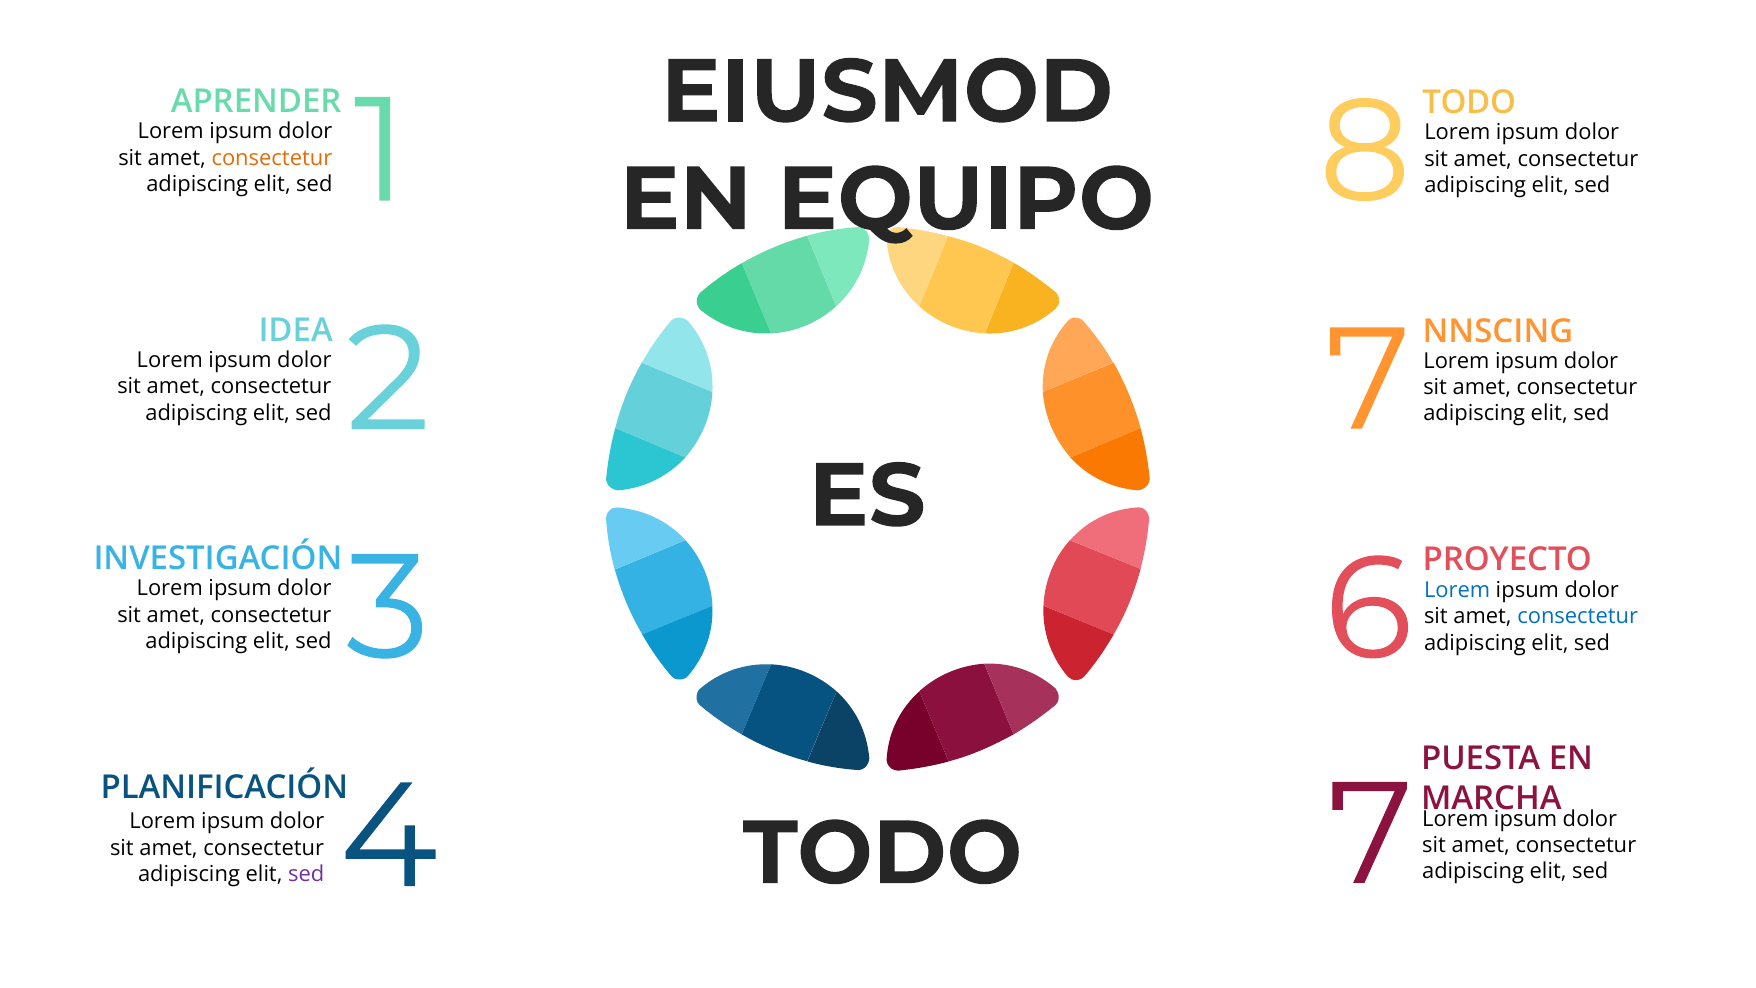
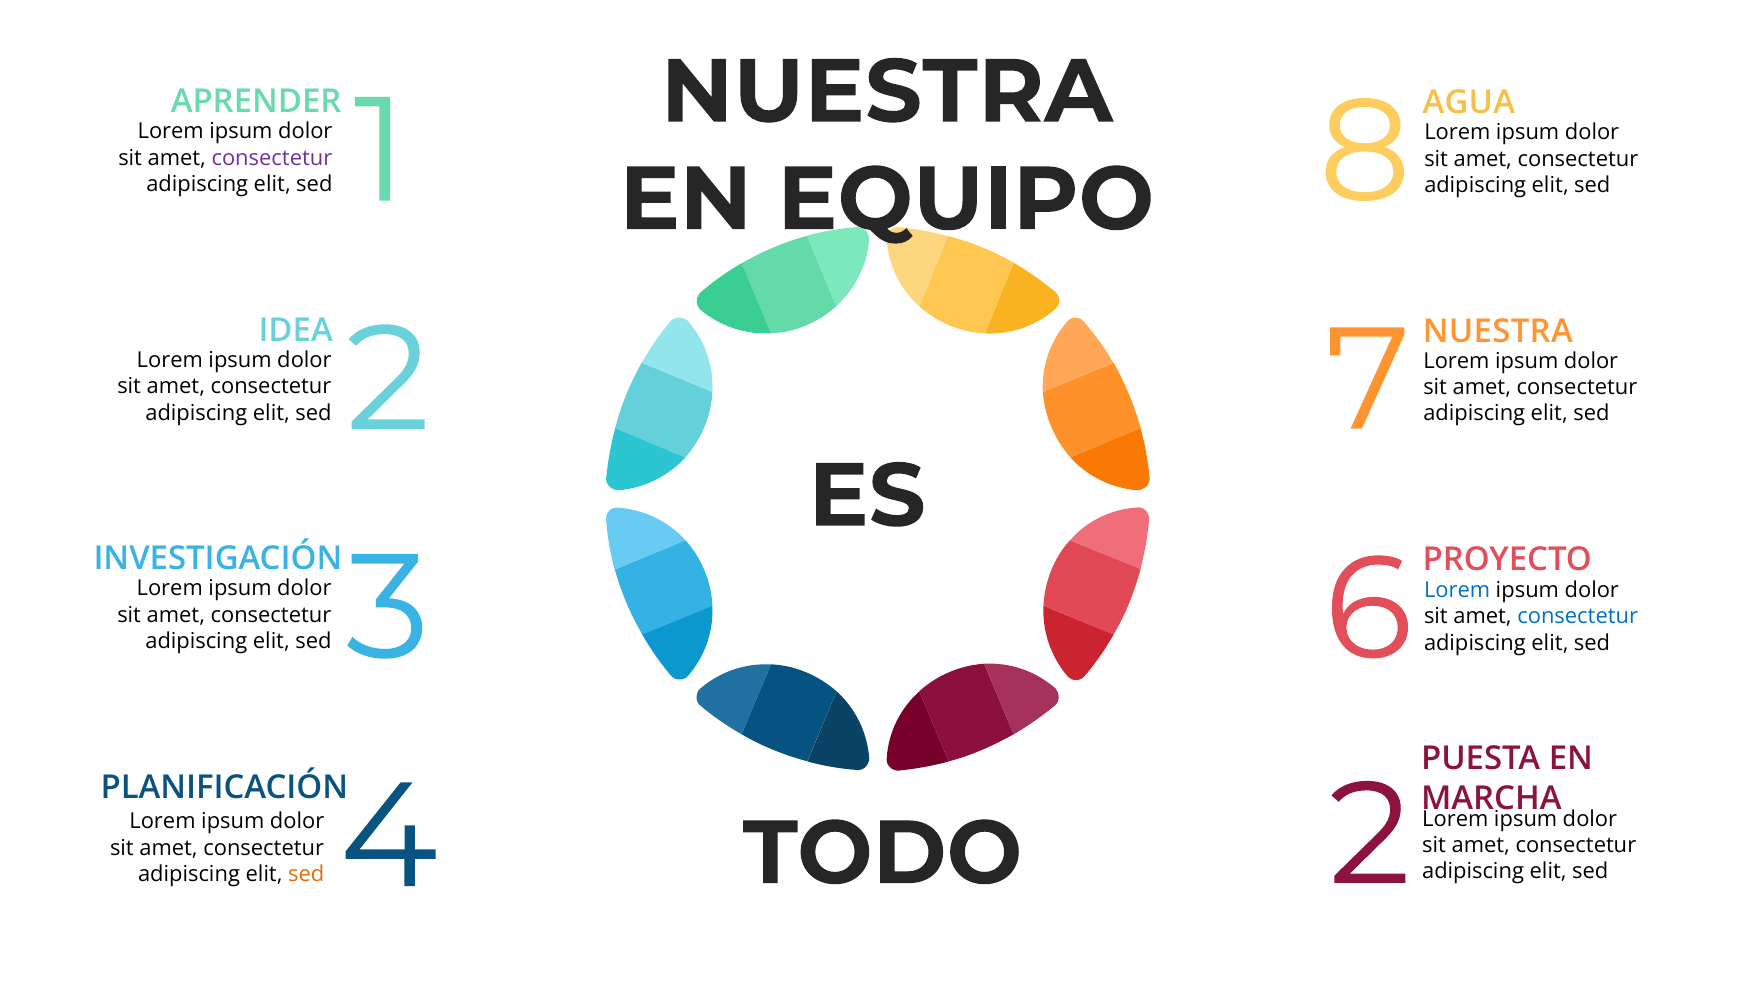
EIUSMOD at (887, 92): EIUSMOD -> NUESTRA
TODO at (1469, 103): TODO -> AGUA
consectetur at (272, 158) colour: orange -> purple
NNSCING at (1498, 332): NNSCING -> NUESTRA
4 7: 7 -> 2
sed at (306, 874) colour: purple -> orange
